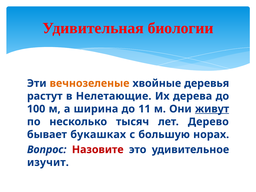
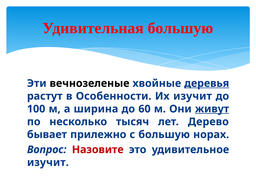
Удивительная биологии: биологии -> большую
вечнозеленые colour: orange -> black
деревья underline: none -> present
Нелетающие: Нелетающие -> Особенности
Их дерева: дерева -> изучит
11: 11 -> 60
букашках: букашках -> прилежно
